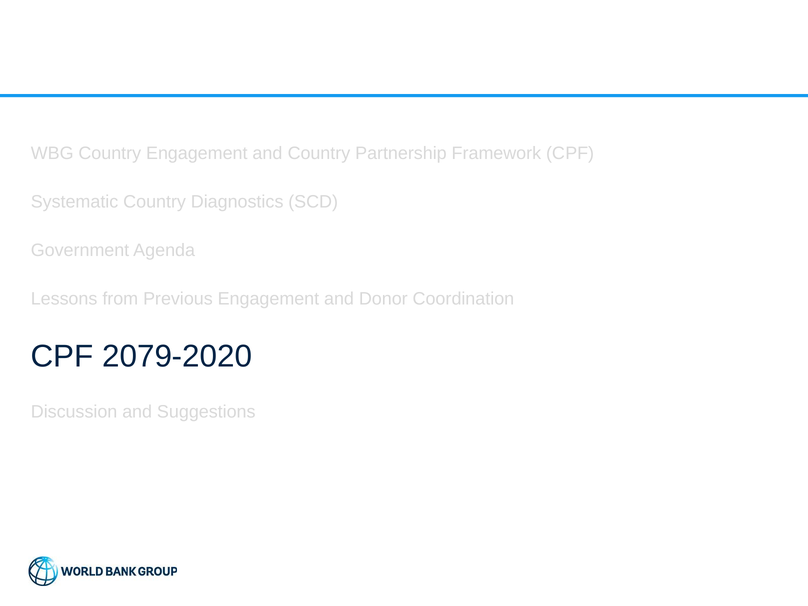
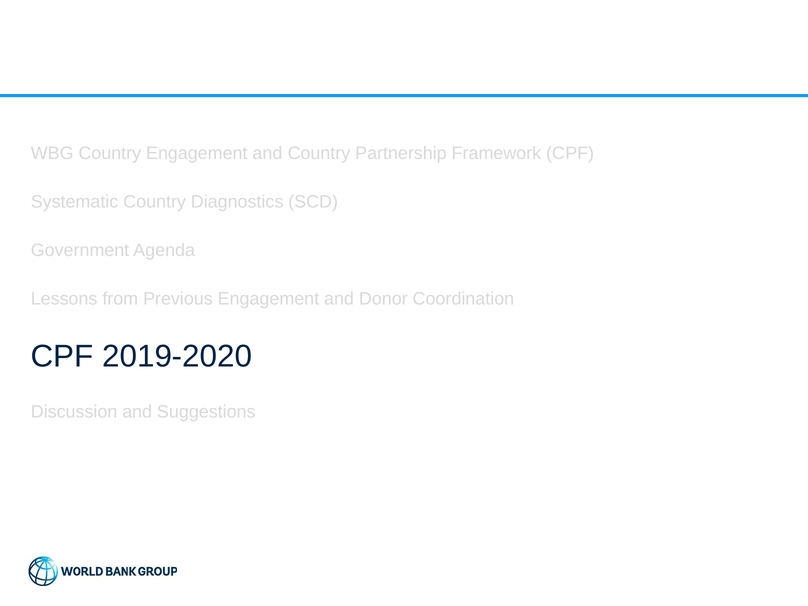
2079-2020: 2079-2020 -> 2019-2020
